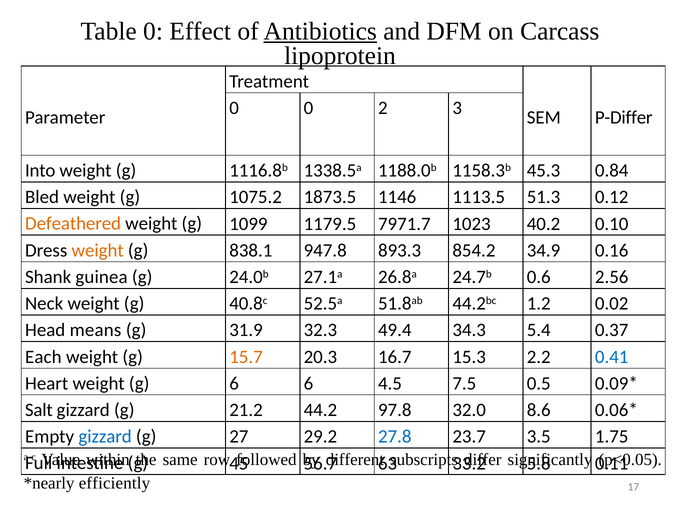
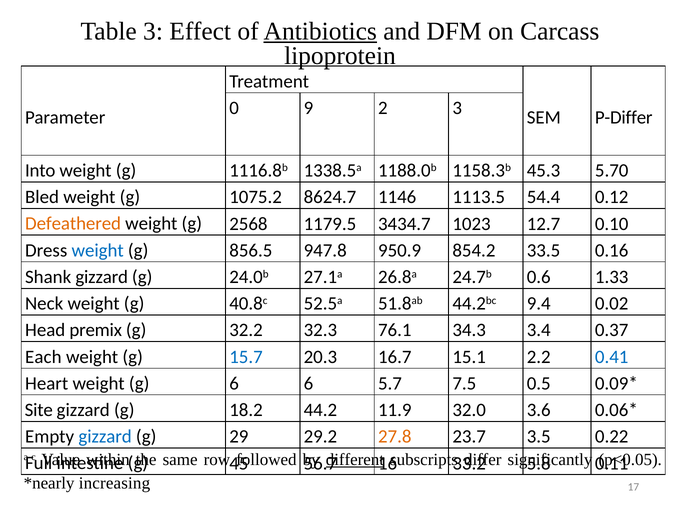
Table 0: 0 -> 3
0 0: 0 -> 9
0.84: 0.84 -> 5.70
1873.5: 1873.5 -> 8624.7
51.3: 51.3 -> 54.4
1099: 1099 -> 2568
7971.7: 7971.7 -> 3434.7
40.2: 40.2 -> 12.7
weight at (98, 250) colour: orange -> blue
838.1: 838.1 -> 856.5
893.3: 893.3 -> 950.9
34.9: 34.9 -> 33.5
Shank guinea: guinea -> gizzard
2.56: 2.56 -> 1.33
1.2: 1.2 -> 9.4
means: means -> premix
31.9: 31.9 -> 32.2
49.4: 49.4 -> 76.1
5.4: 5.4 -> 3.4
15.7 colour: orange -> blue
15.3: 15.3 -> 15.1
4.5: 4.5 -> 5.7
Salt: Salt -> Site
21.2: 21.2 -> 18.2
97.8: 97.8 -> 11.9
8.6: 8.6 -> 3.6
27: 27 -> 29
27.8 colour: blue -> orange
1.75: 1.75 -> 0.22
different underline: none -> present
63: 63 -> 16
efficiently: efficiently -> increasing
